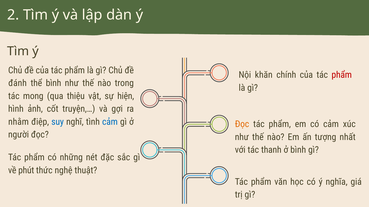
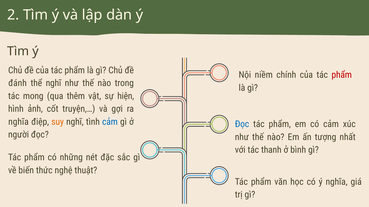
khăn: khăn -> niềm
thể bình: bình -> nghĩ
thiệu: thiệu -> thêm
nhằm at (18, 122): nhằm -> nghĩa
suy colour: blue -> orange
Đọc at (242, 125) colour: orange -> blue
phút: phút -> biến
